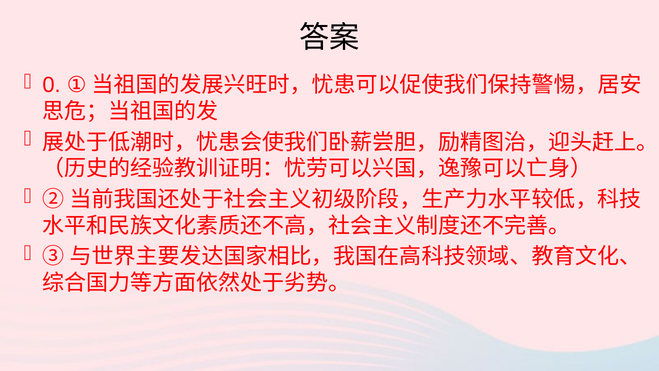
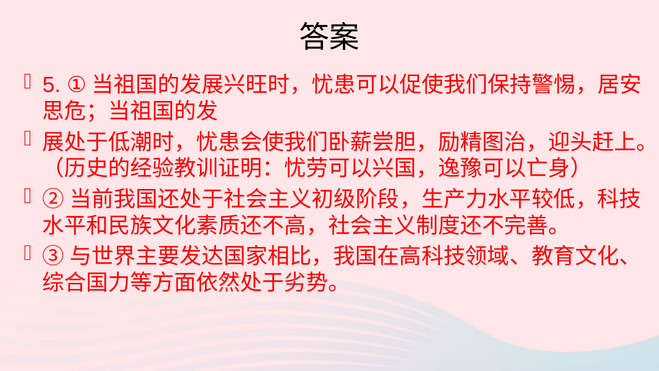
0: 0 -> 5
